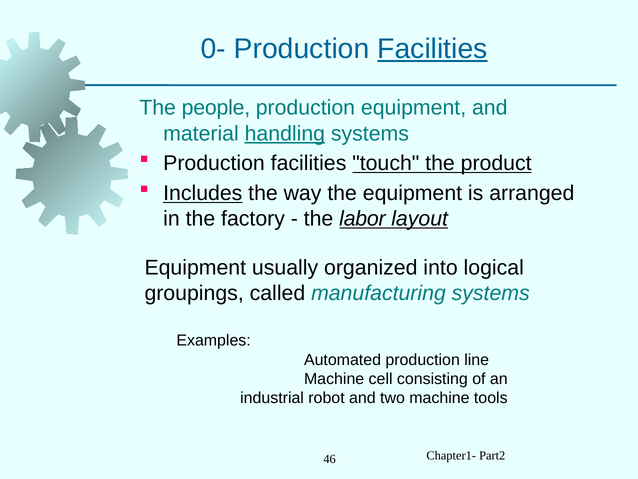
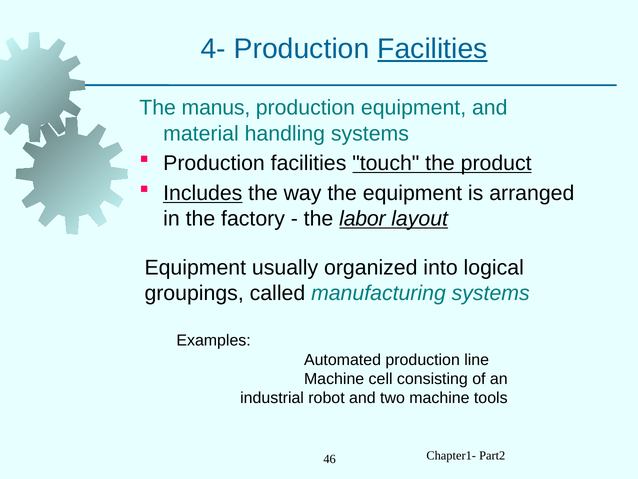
0-: 0- -> 4-
people: people -> manus
handling underline: present -> none
